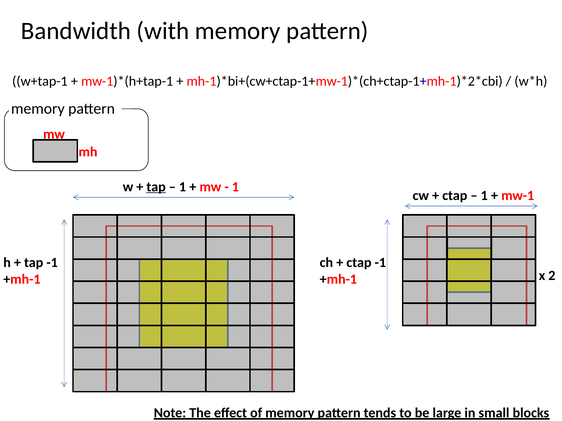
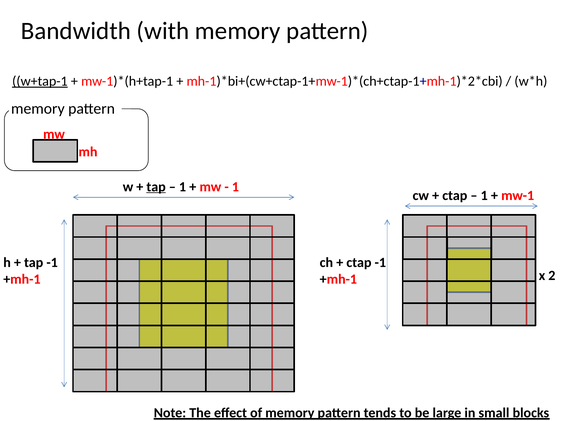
w+tap-1 underline: none -> present
